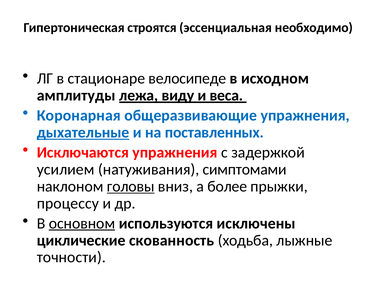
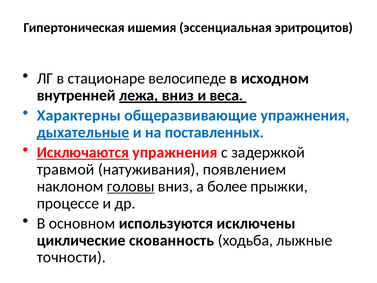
строятся: строятся -> ишемия
необходимо: необходимо -> эритроцитов
амплитуды: амплитуды -> внутренней
лежа виду: виду -> вниз
Коронарная: Коронарная -> Характерны
Исключаются underline: none -> present
усилием: усилием -> травмой
симптомами: симптомами -> появлением
процессу: процессу -> процессе
основном underline: present -> none
